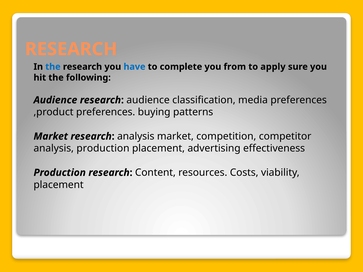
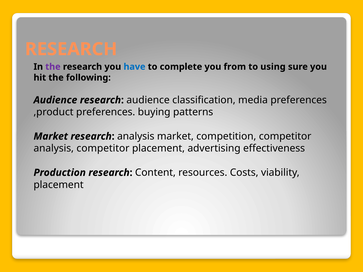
the at (53, 67) colour: blue -> purple
apply: apply -> using
analysis production: production -> competitor
